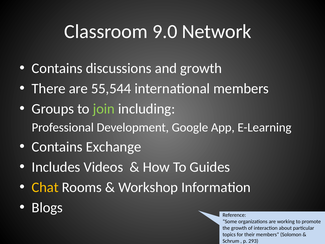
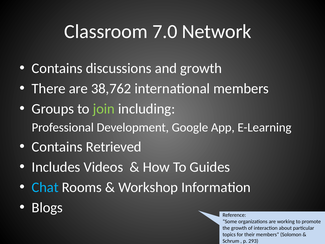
9.0: 9.0 -> 7.0
55,544: 55,544 -> 38,762
Exchange: Exchange -> Retrieved
Chat colour: yellow -> light blue
